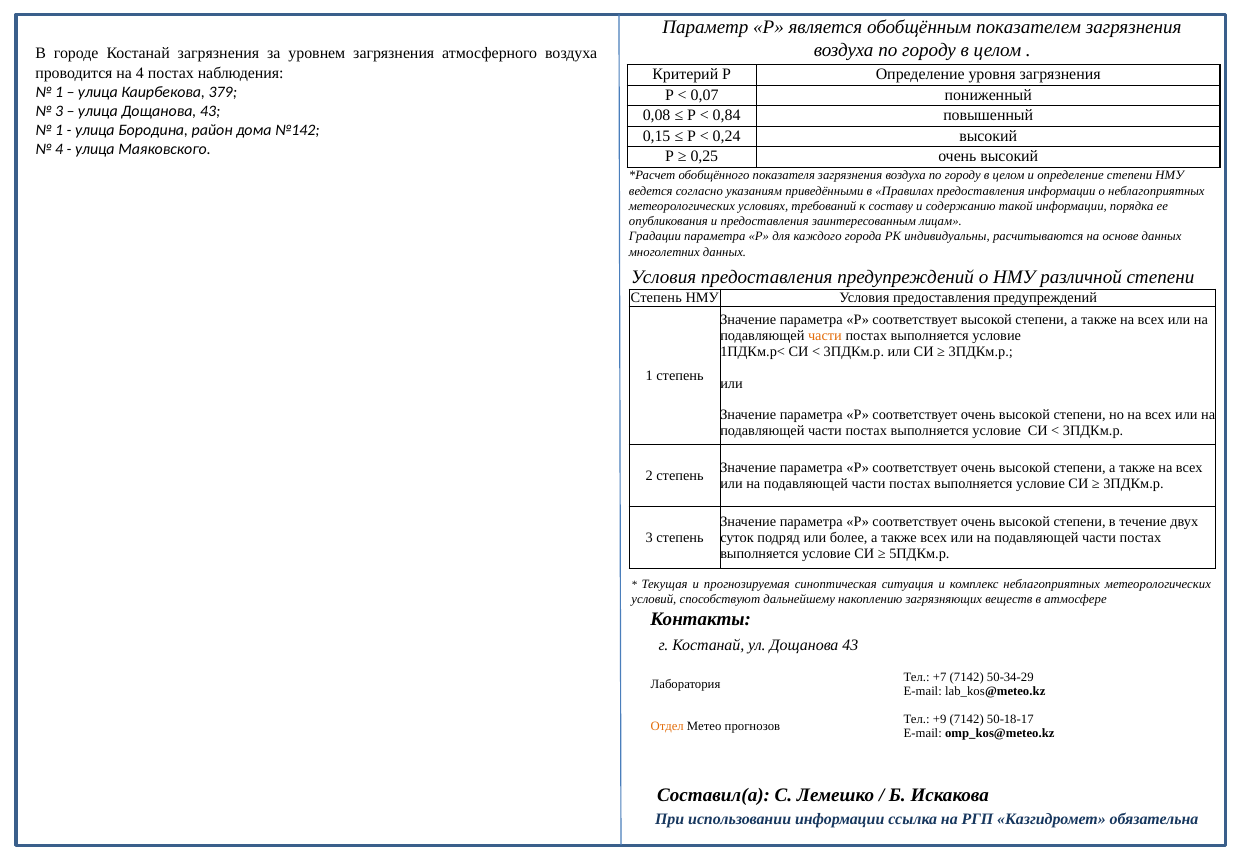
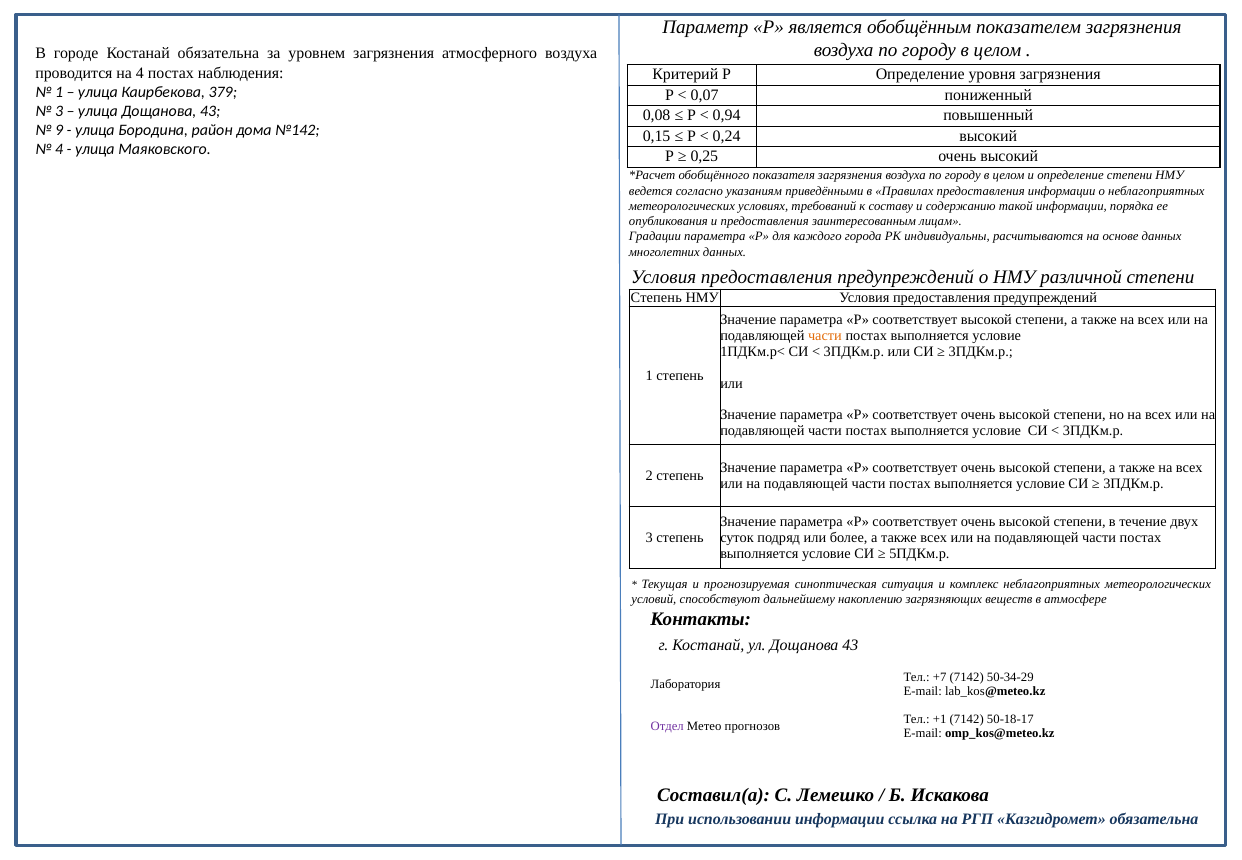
Костанай загрязнения: загрязнения -> обязательна
0,84: 0,84 -> 0,94
1 at (59, 130): 1 -> 9
+9: +9 -> +1
Отдел colour: orange -> purple
